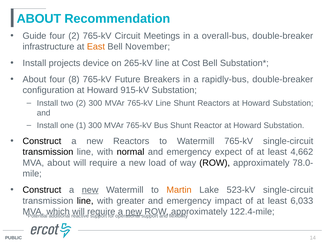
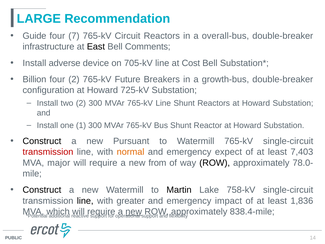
ABOUT at (39, 19): ABOUT -> LARGE
four 2: 2 -> 7
Circuit Meetings: Meetings -> Reactors
East colour: orange -> black
November: November -> Comments
projects: projects -> adverse
265-kV: 265-kV -> 705-kV
About at (34, 79): About -> Billion
four 8: 8 -> 2
rapidly-bus: rapidly-bus -> growth-bus
915-kV: 915-kV -> 725-kV
new Reactors: Reactors -> Pursuant
transmission at (48, 152) colour: black -> red
normal colour: black -> orange
4,662: 4,662 -> 7,403
MVA about: about -> major
load: load -> from
new at (90, 190) underline: present -> none
Martin colour: orange -> black
523-kV: 523-kV -> 758-kV
6,033: 6,033 -> 1,836
122.4-mile: 122.4-mile -> 838.4-mile
